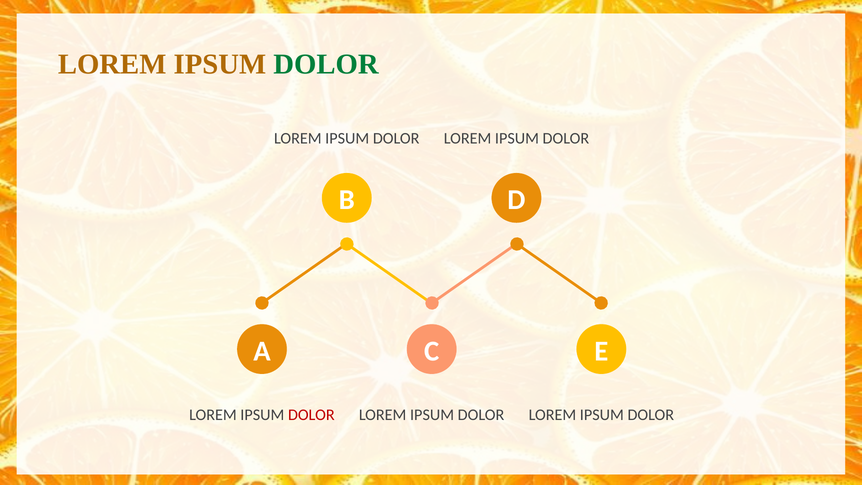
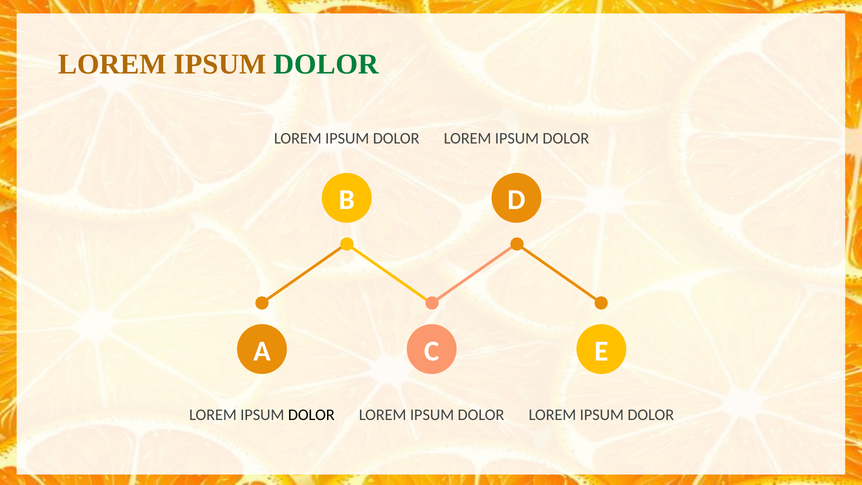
DOLOR at (311, 415) colour: red -> black
